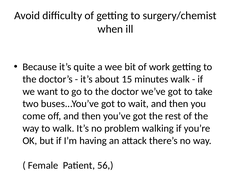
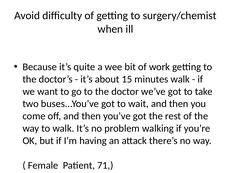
56: 56 -> 71
